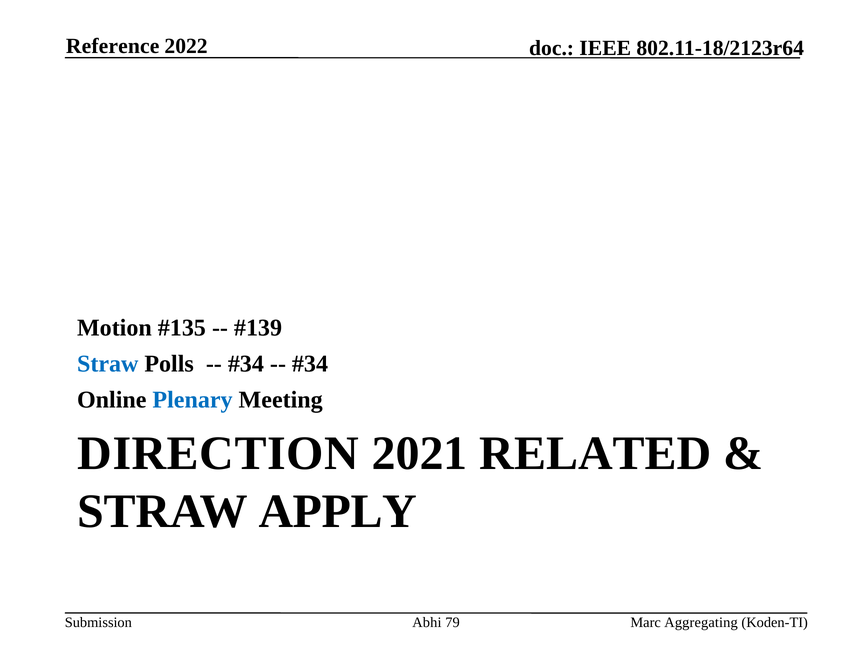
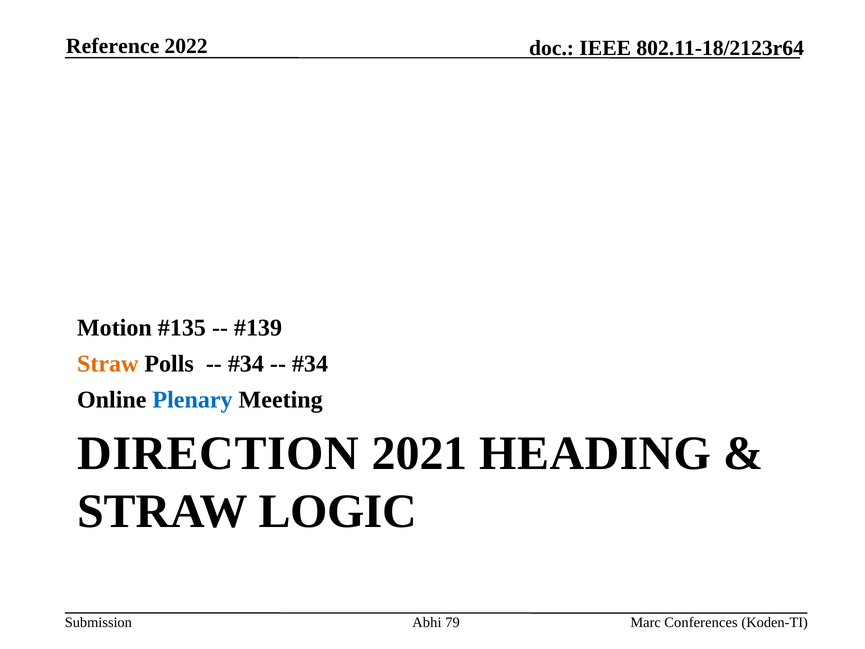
Straw at (108, 364) colour: blue -> orange
RELATED: RELATED -> HEADING
APPLY: APPLY -> LOGIC
Aggregating: Aggregating -> Conferences
